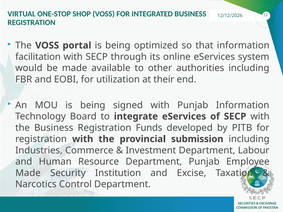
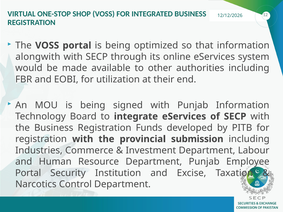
facilitation: facilitation -> alongwith
Made at (28, 173): Made -> Portal
